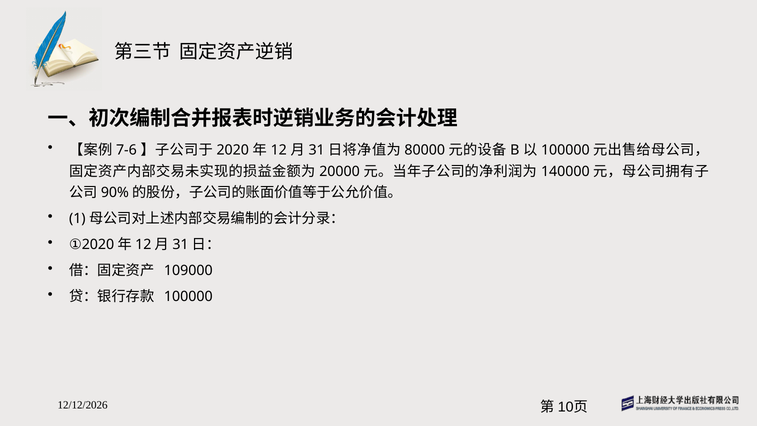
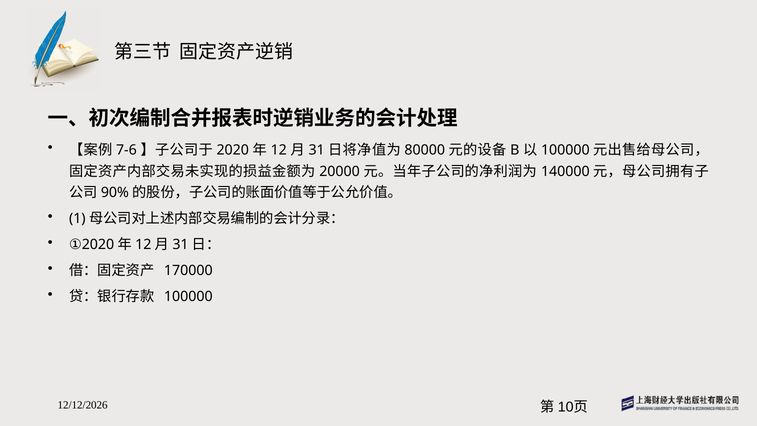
109000: 109000 -> 170000
